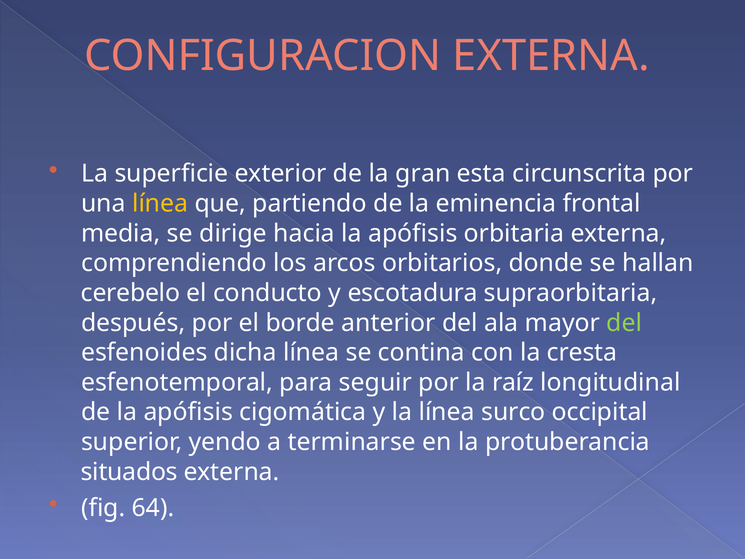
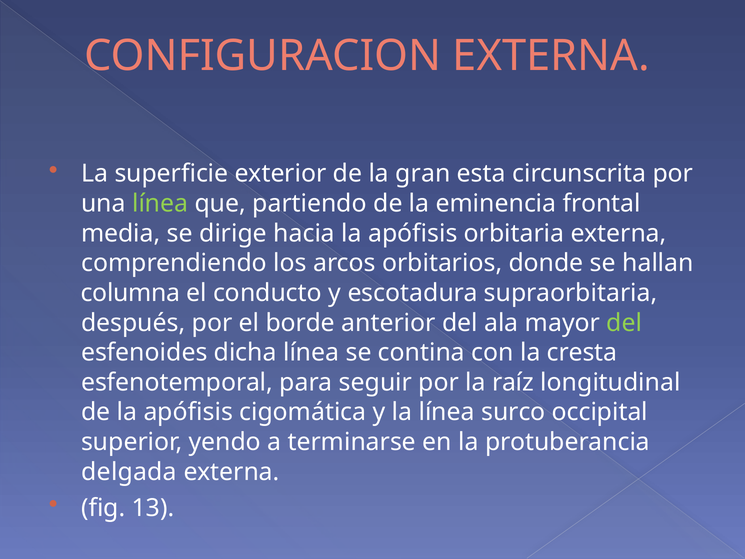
línea at (160, 204) colour: yellow -> light green
cerebelo: cerebelo -> columna
situados: situados -> delgada
64: 64 -> 13
